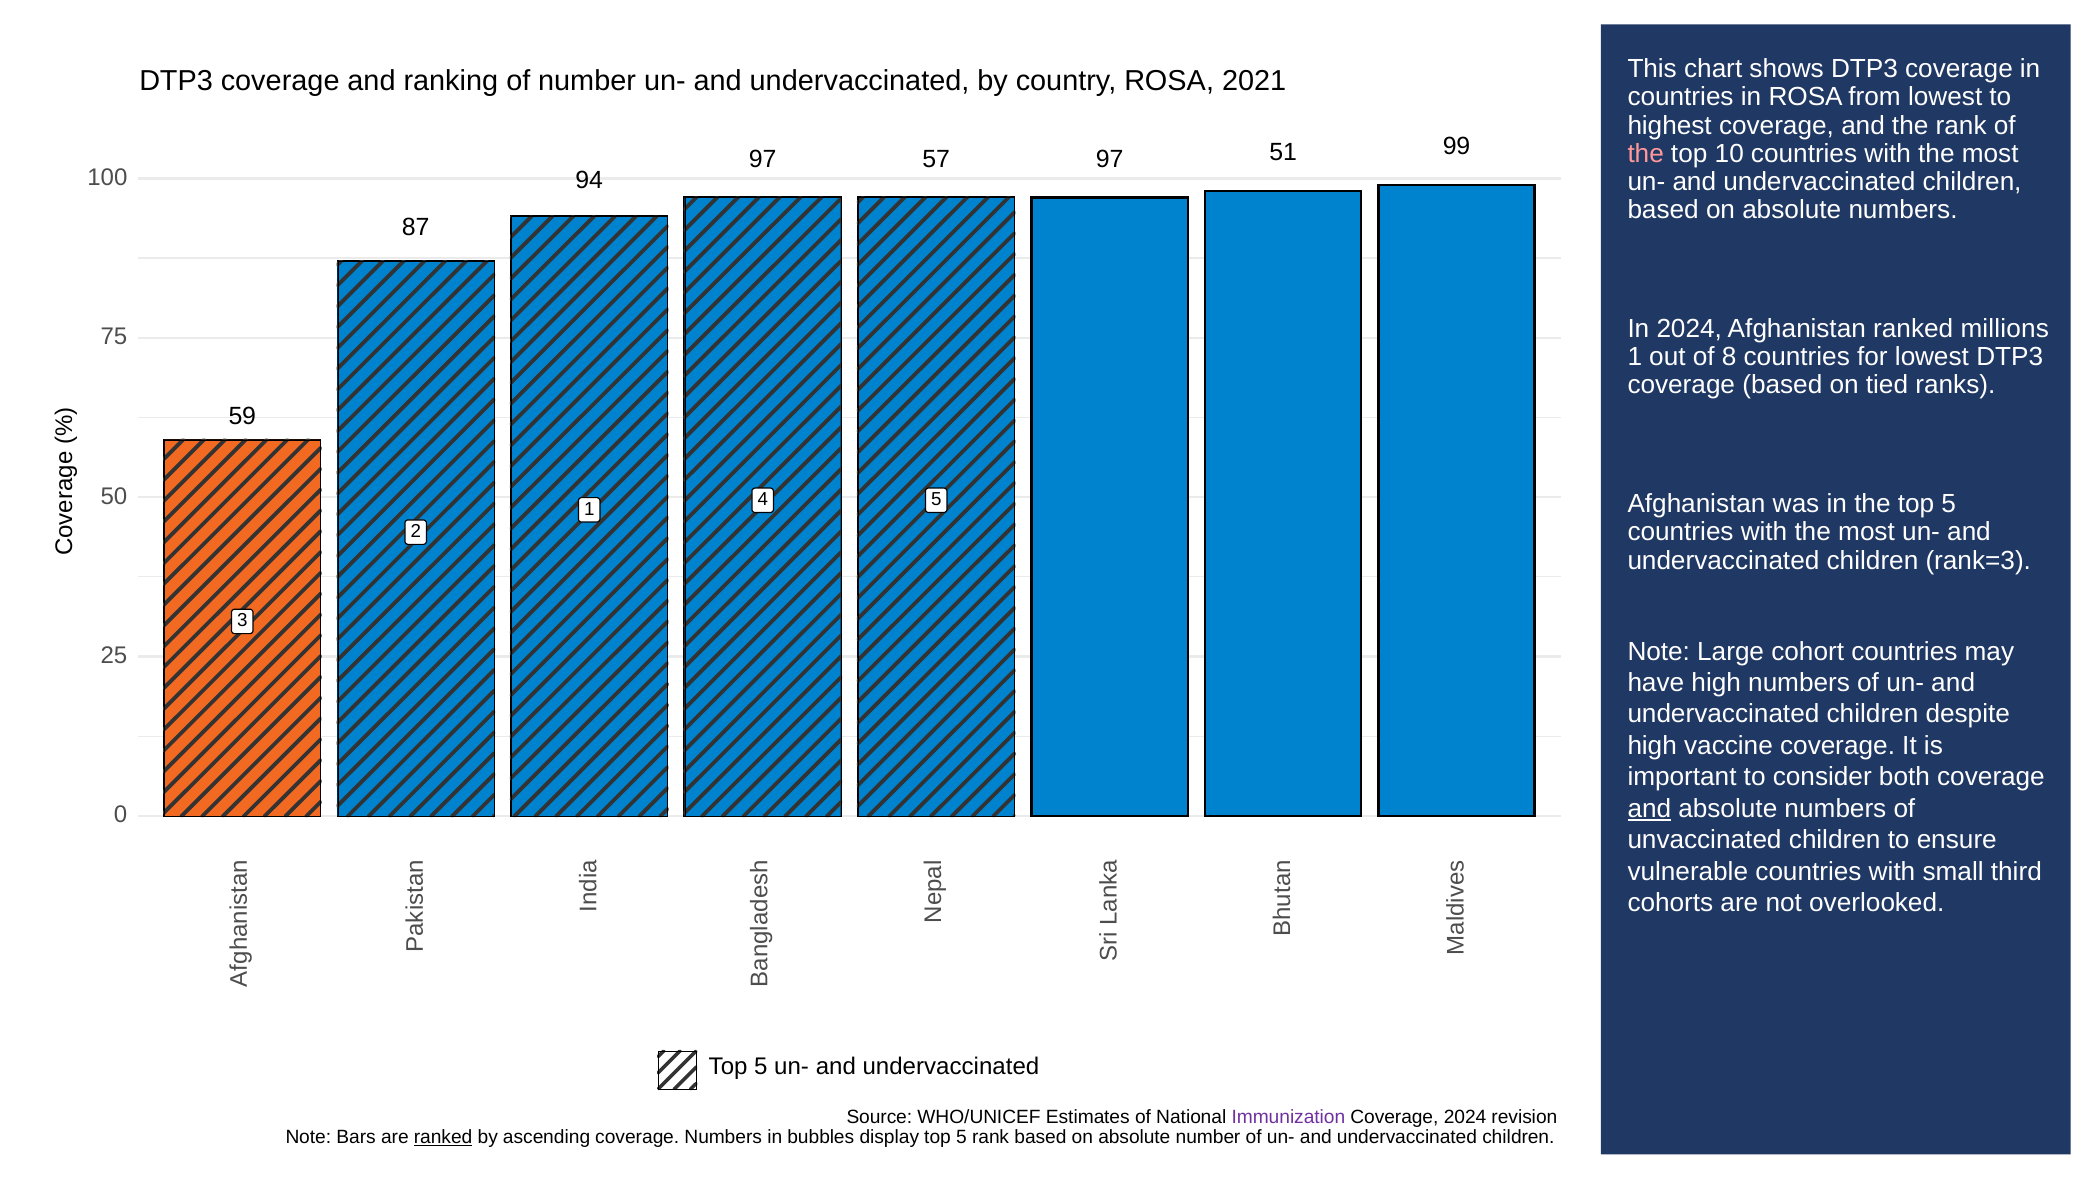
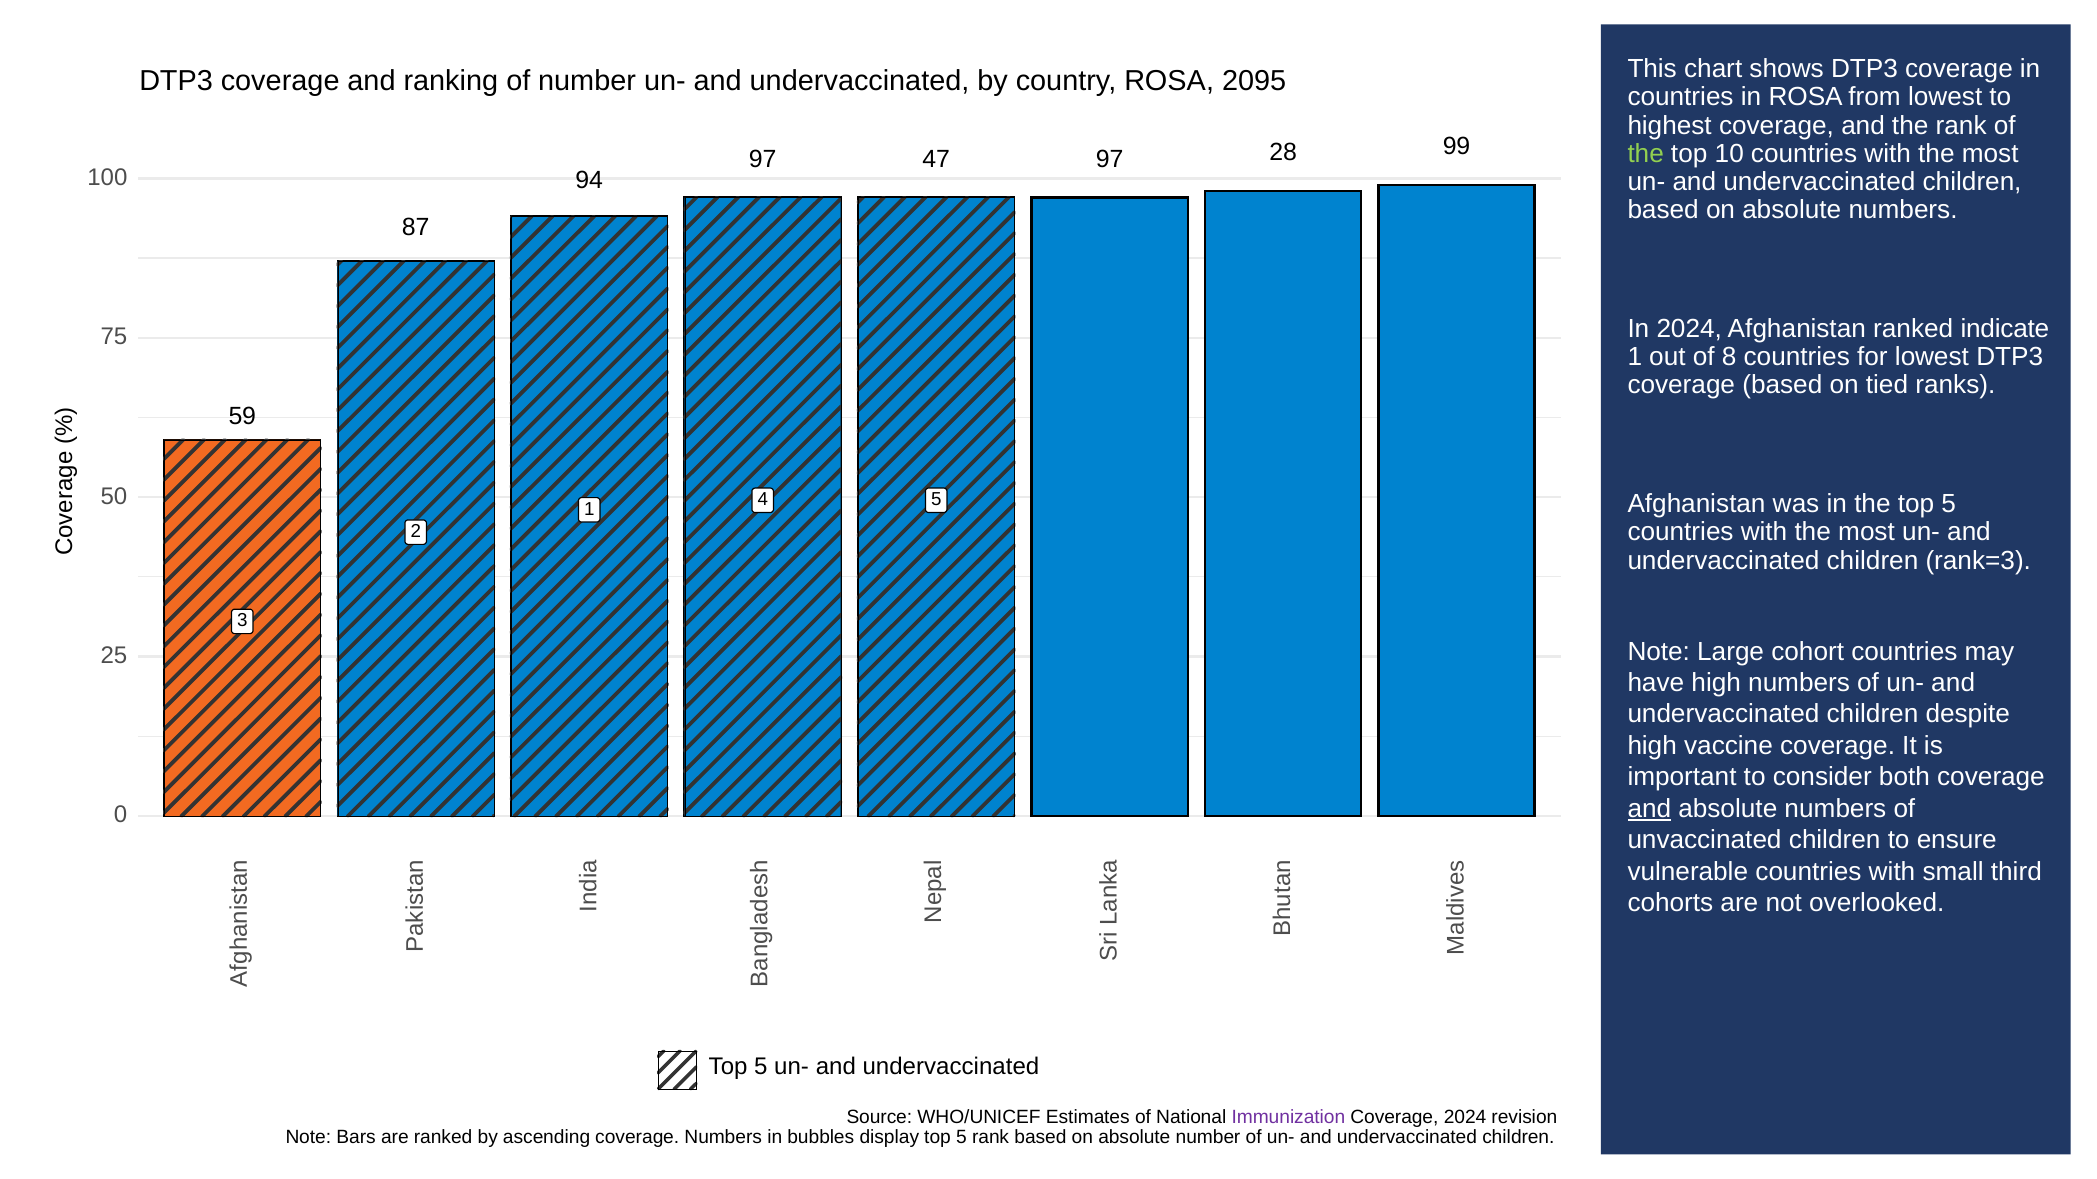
2021: 2021 -> 2095
the at (1646, 154) colour: pink -> light green
57: 57 -> 47
51: 51 -> 28
millions: millions -> indicate
ranked at (443, 1138) underline: present -> none
